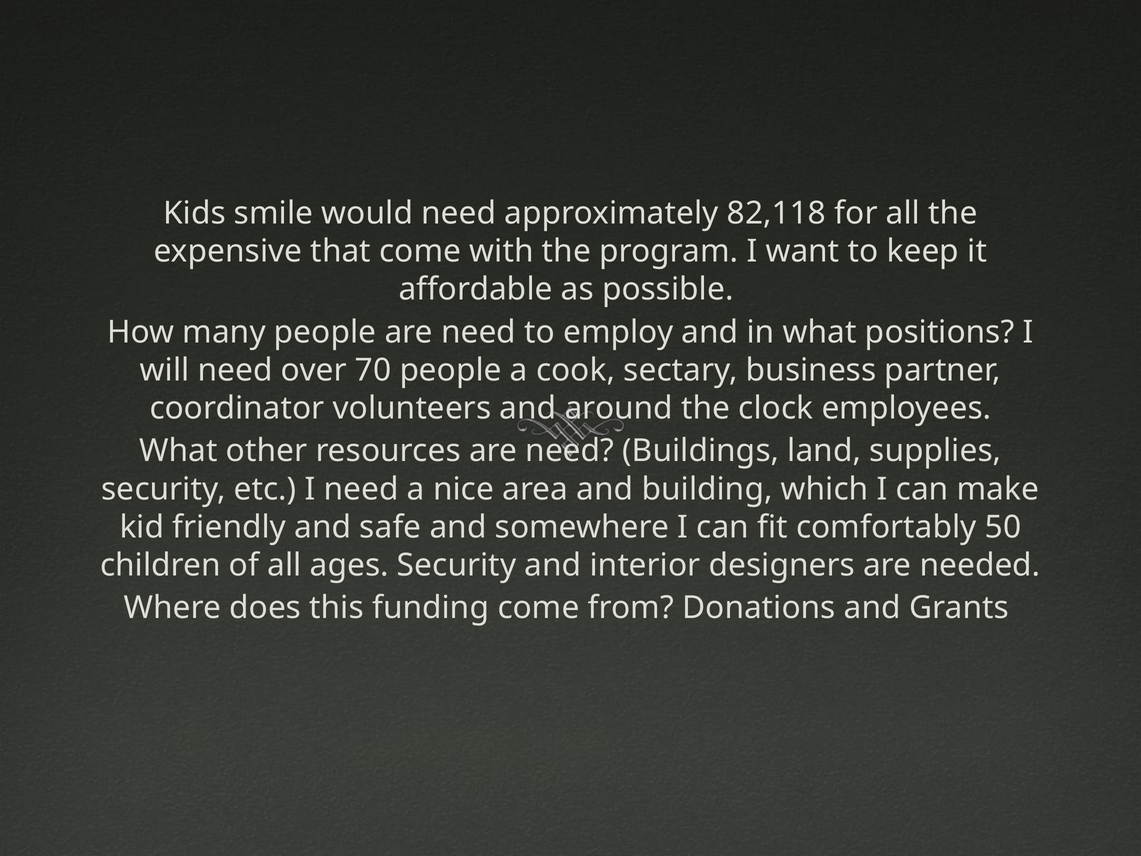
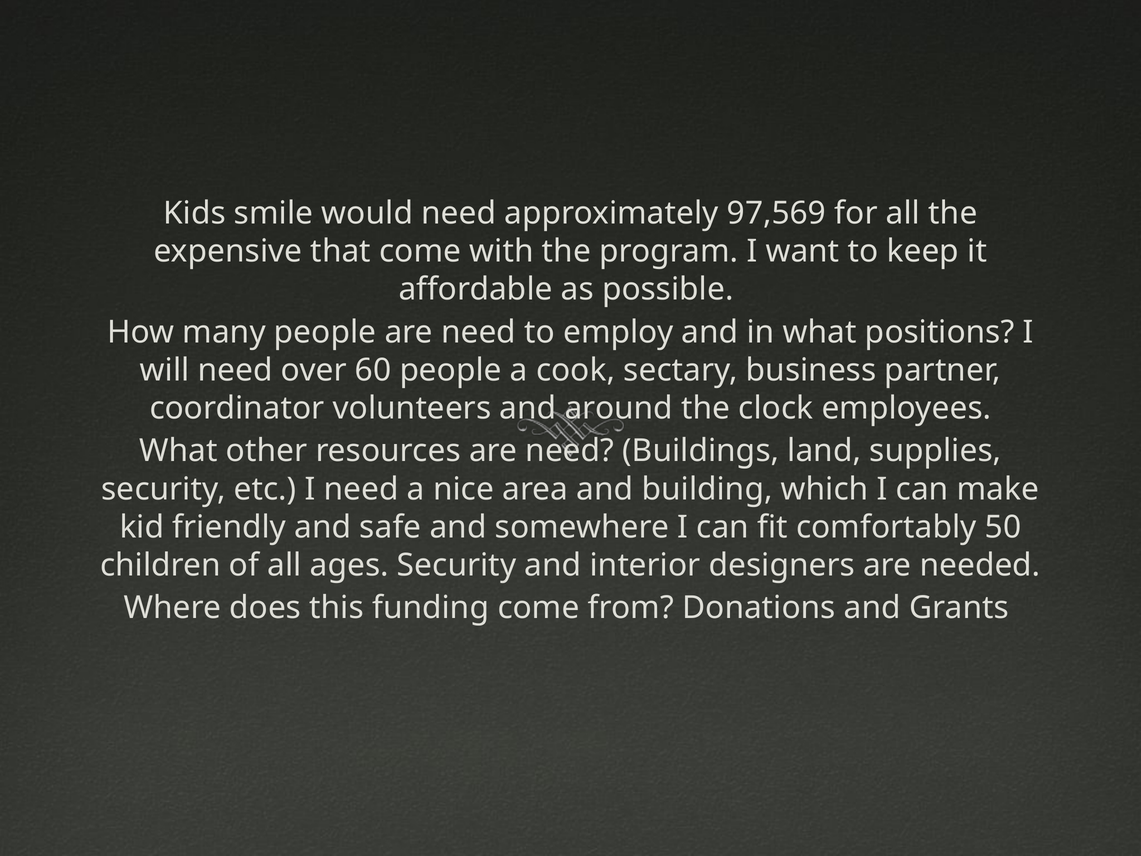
82,118: 82,118 -> 97,569
70: 70 -> 60
